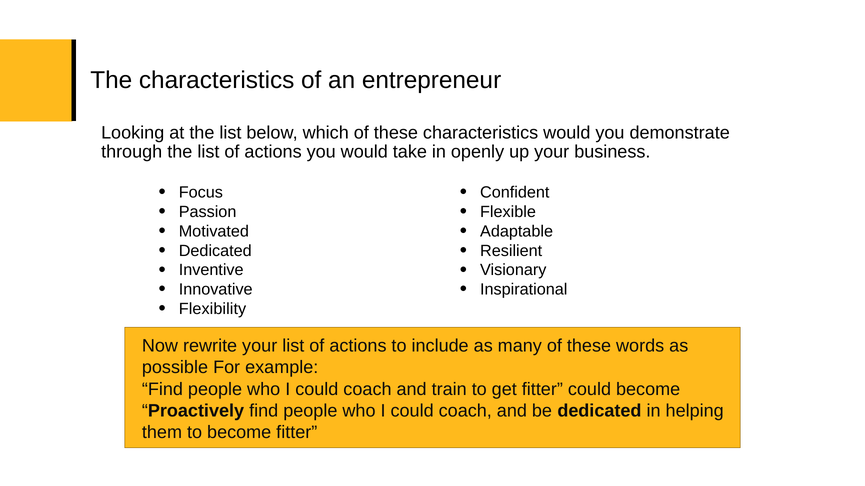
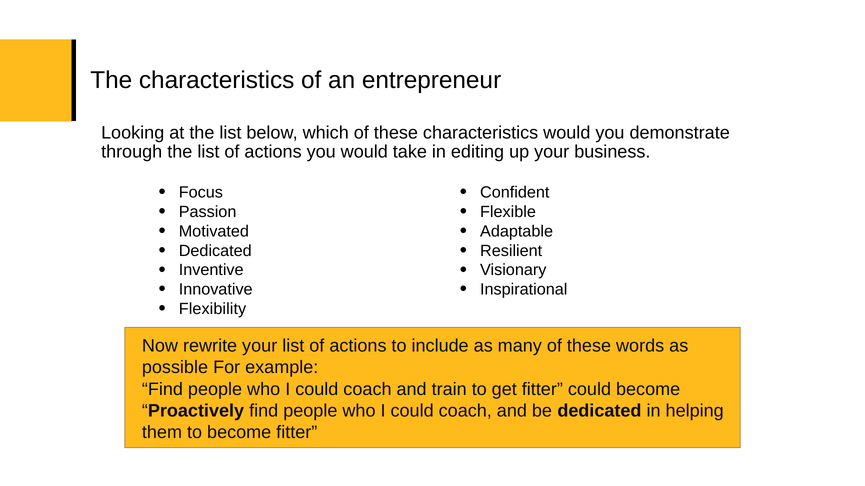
openly: openly -> editing
